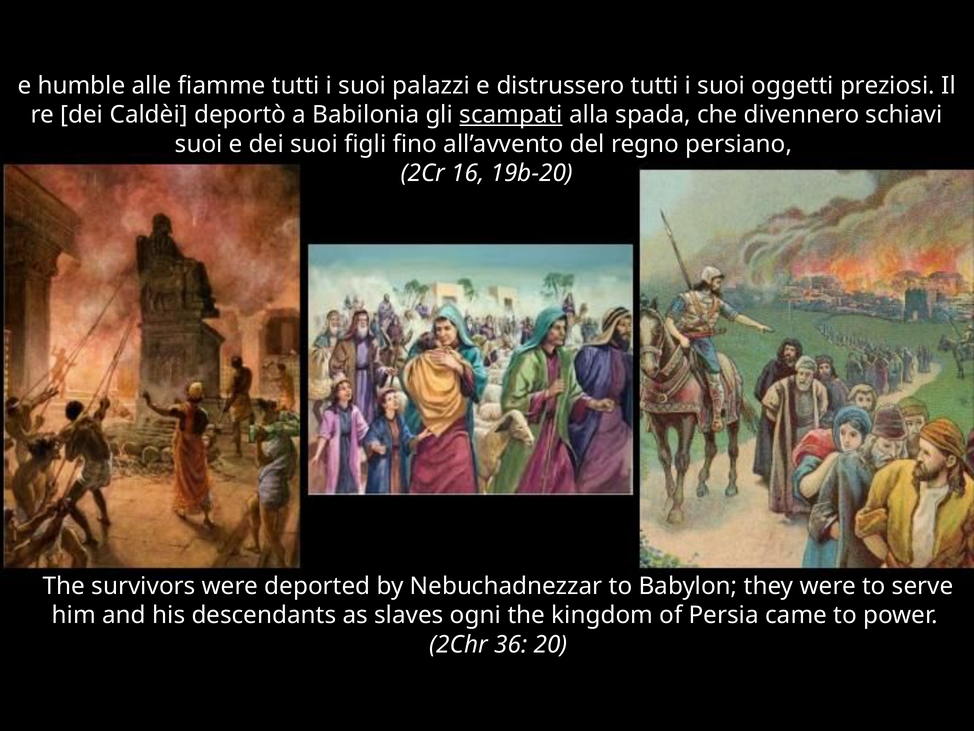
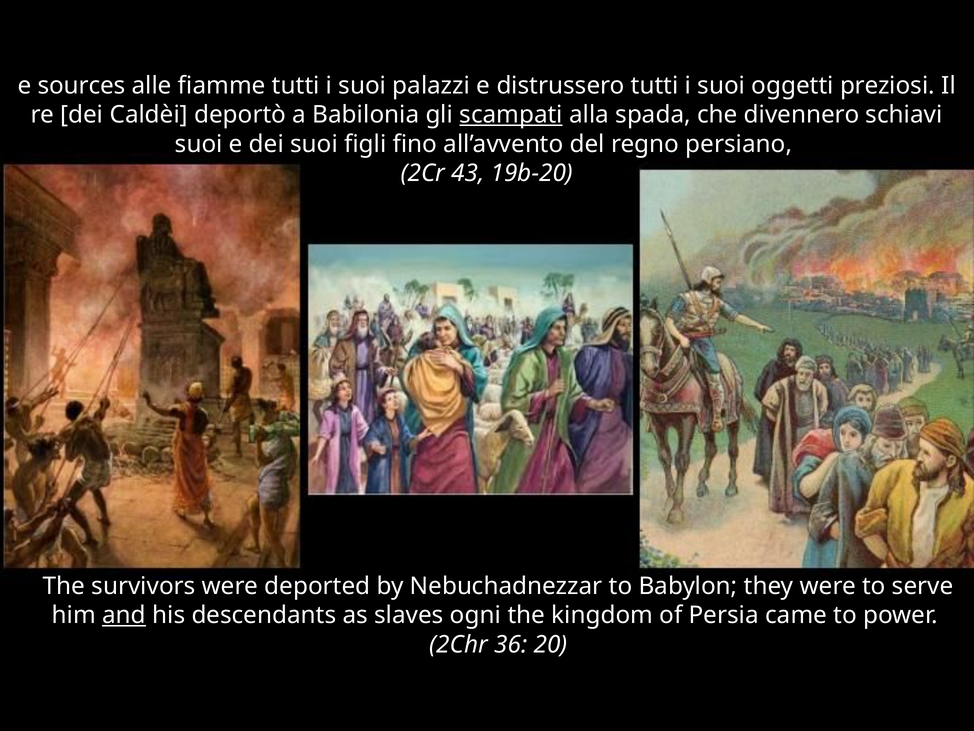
humble: humble -> sources
16: 16 -> 43
and underline: none -> present
